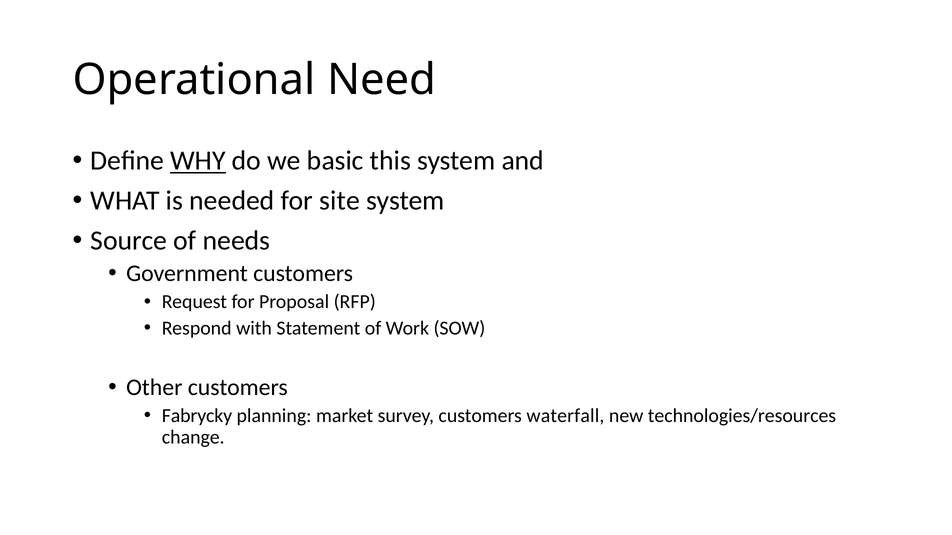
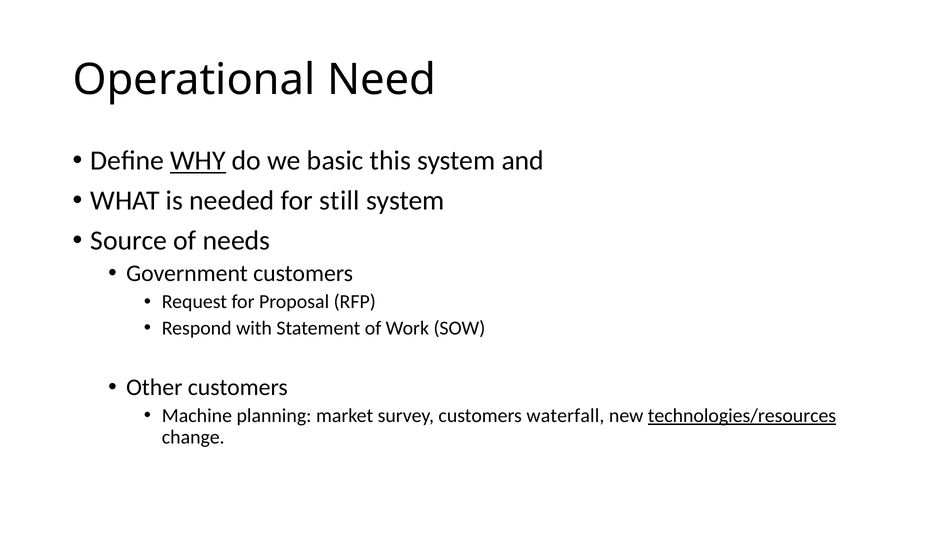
site: site -> still
Fabrycky: Fabrycky -> Machine
technologies/resources underline: none -> present
